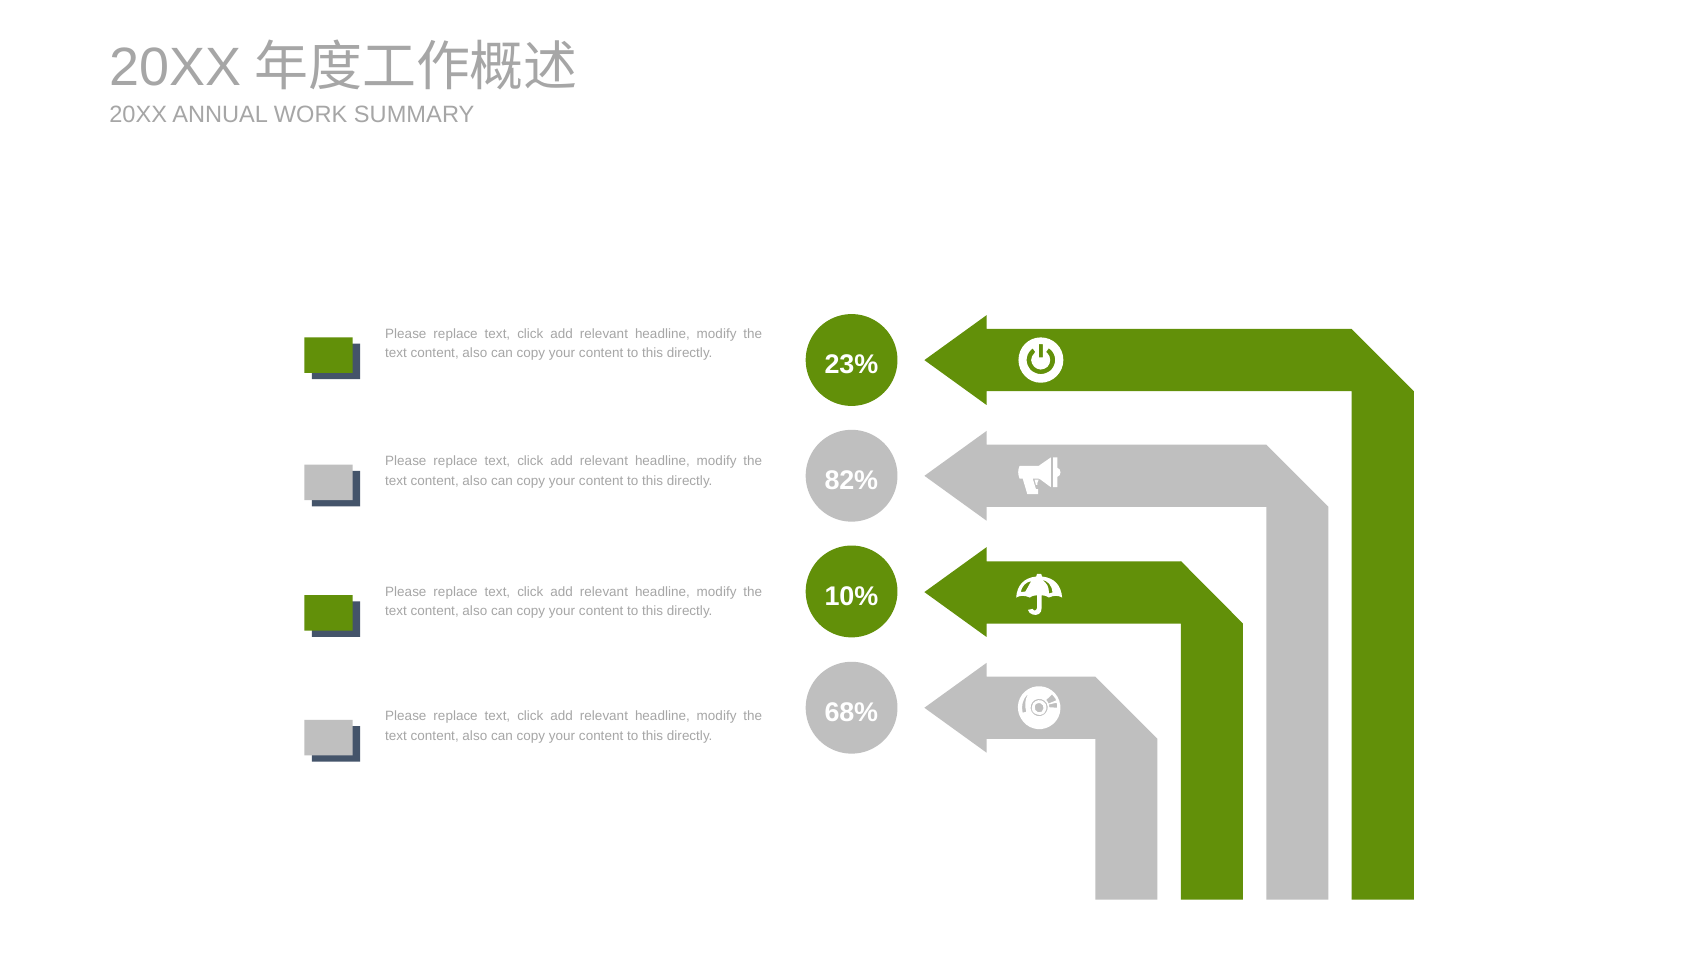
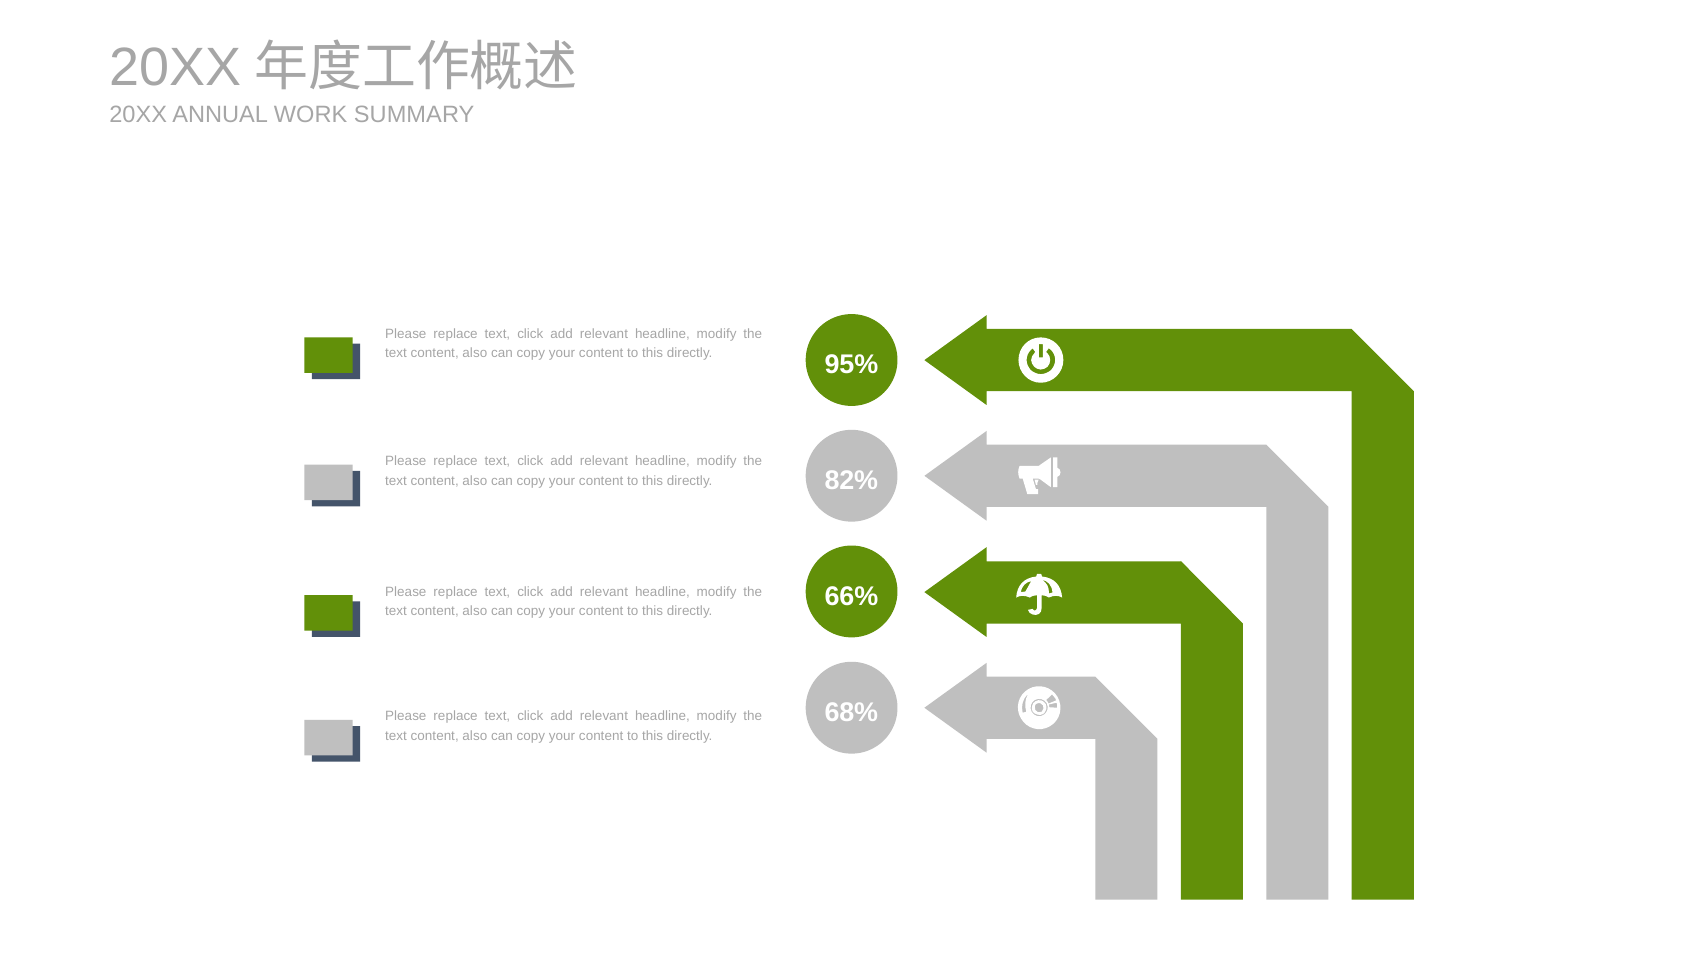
23%: 23% -> 95%
10%: 10% -> 66%
